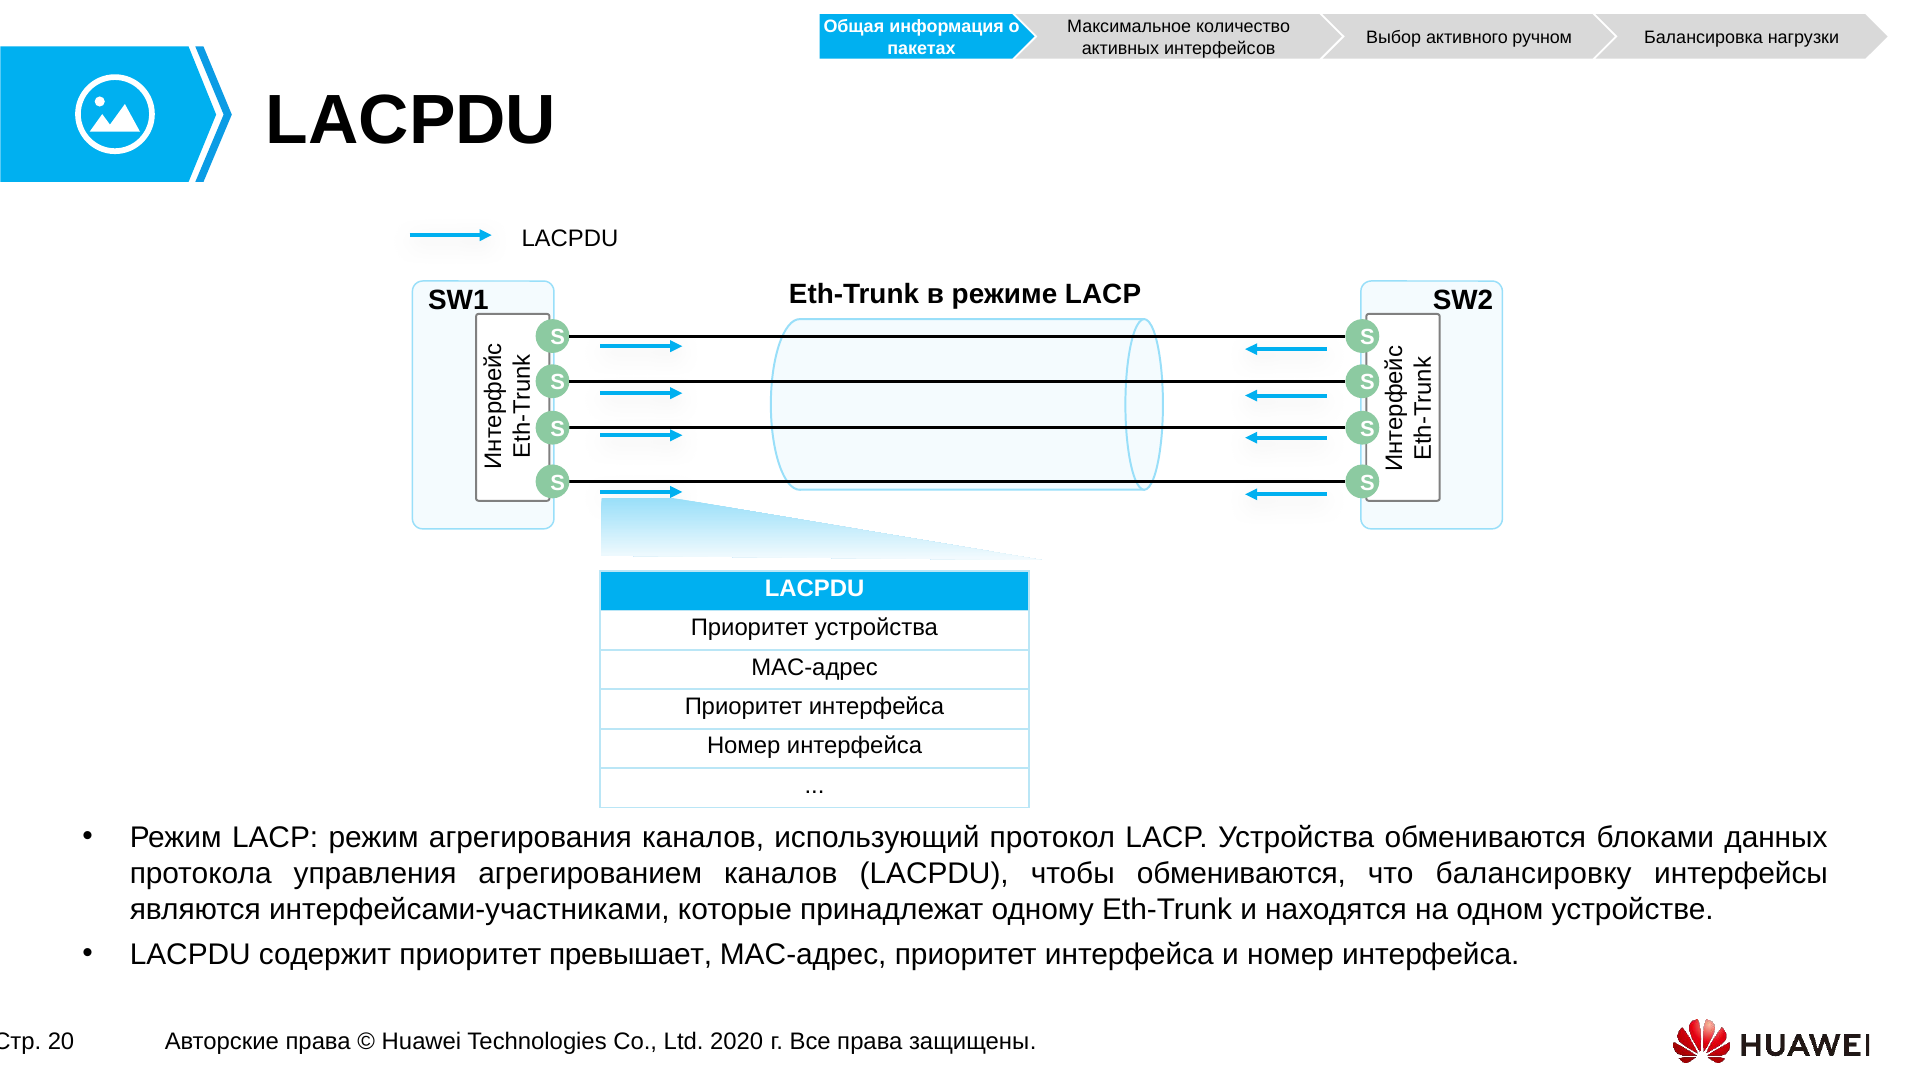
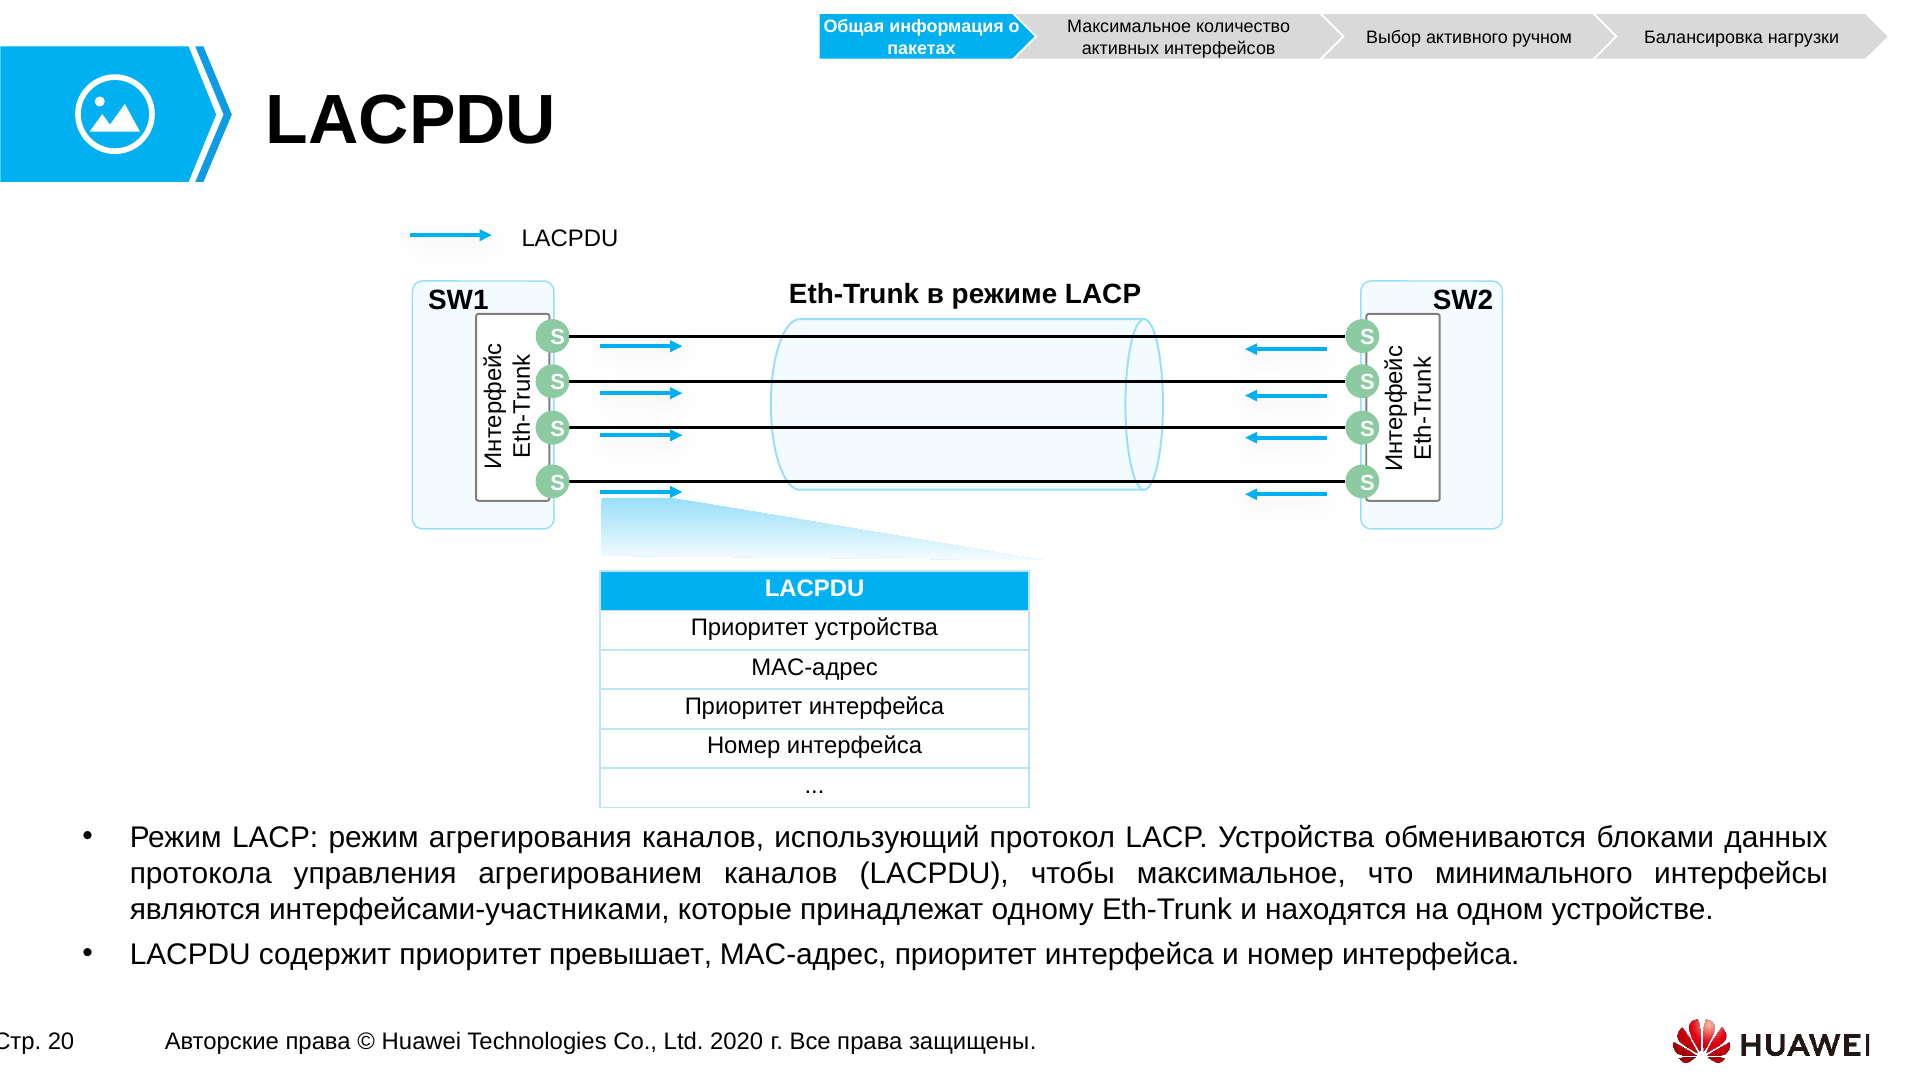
чтобы обмениваются: обмениваются -> максимальное
балансировку: балансировку -> минимального
